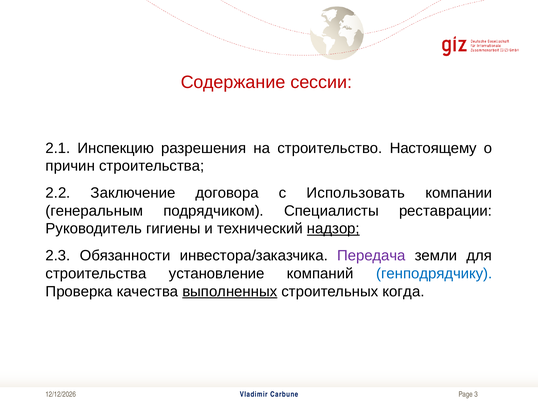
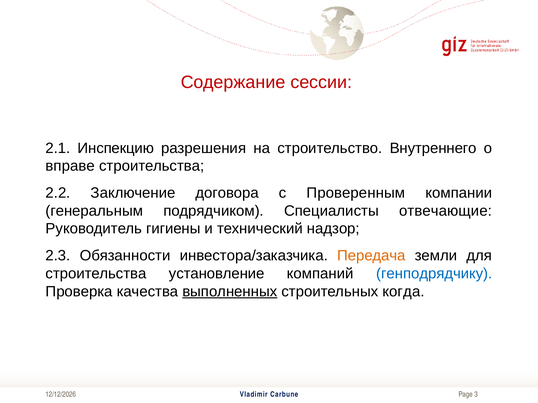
Настоящему: Настоящему -> Внутреннего
причин: причин -> вправе
Использовать: Использовать -> Проверенным
реставрации: реставрации -> отвечающие
надзор underline: present -> none
Передача colour: purple -> orange
